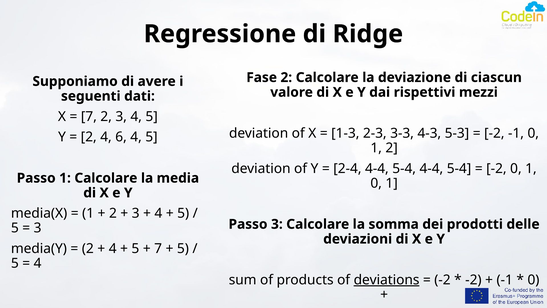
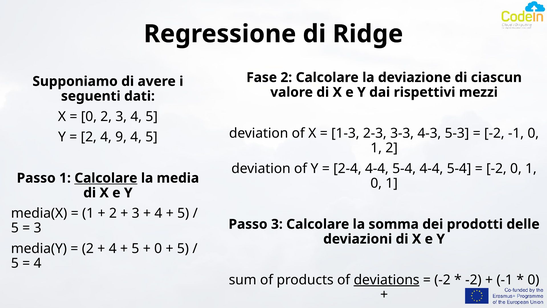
7 at (89, 117): 7 -> 0
4 6: 6 -> 9
Calcolare at (106, 178) underline: none -> present
7 at (158, 248): 7 -> 0
